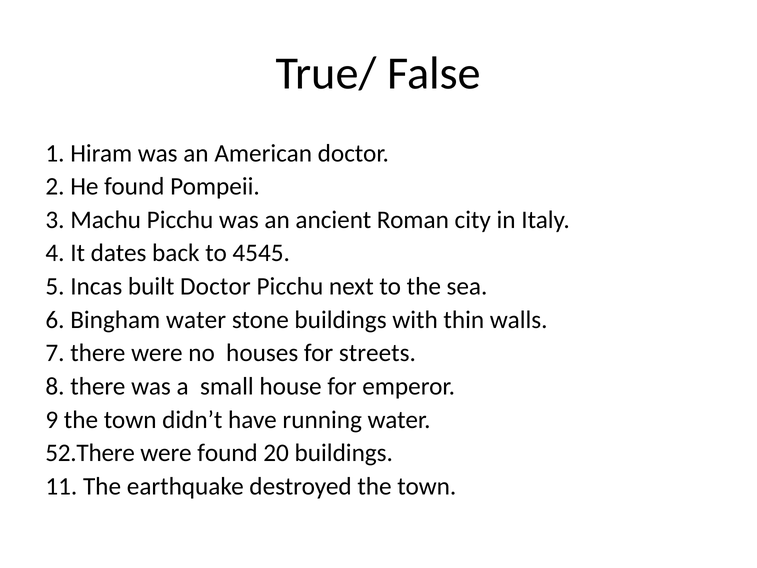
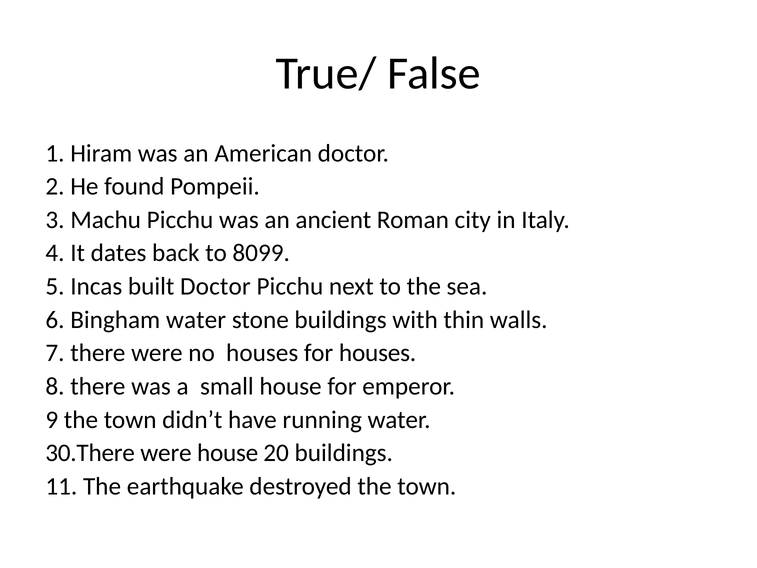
4545: 4545 -> 8099
for streets: streets -> houses
52.There: 52.There -> 30.There
were found: found -> house
